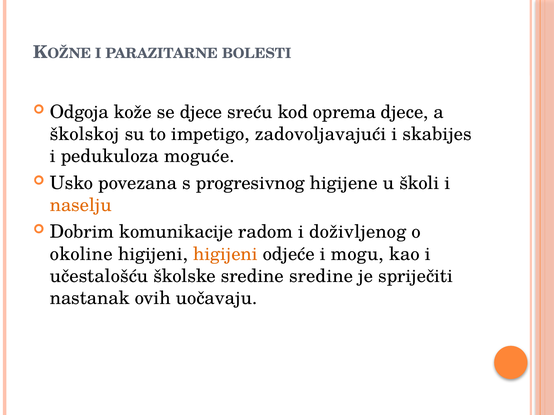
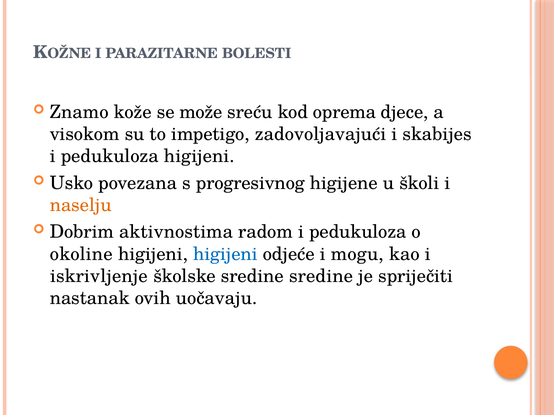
Odgoja: Odgoja -> Znamo
se djece: djece -> može
školskoj: školskoj -> visokom
pedukuloza moguće: moguće -> higijeni
komunikacije: komunikacije -> aktivnostima
radom i doživljenog: doživljenog -> pedukuloza
higijeni at (225, 254) colour: orange -> blue
učestalošću: učestalošću -> iskrivljenje
